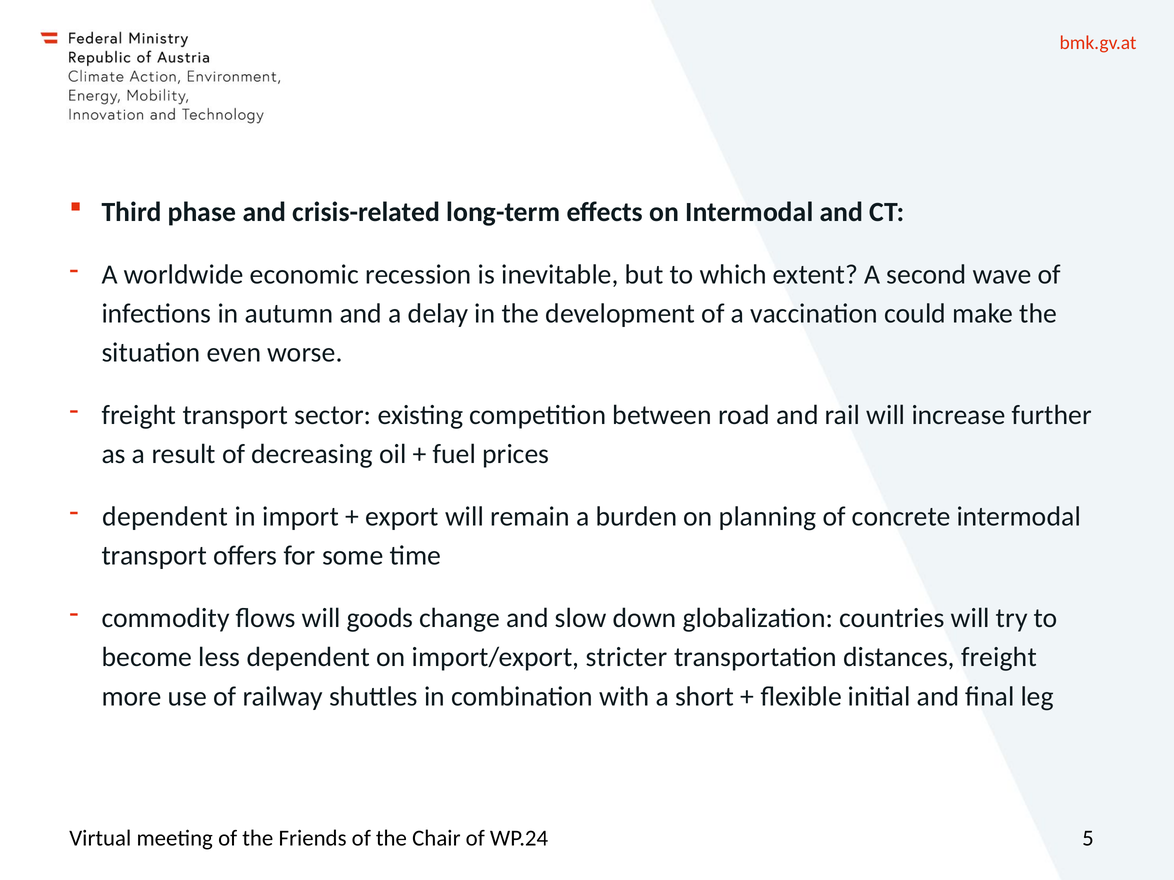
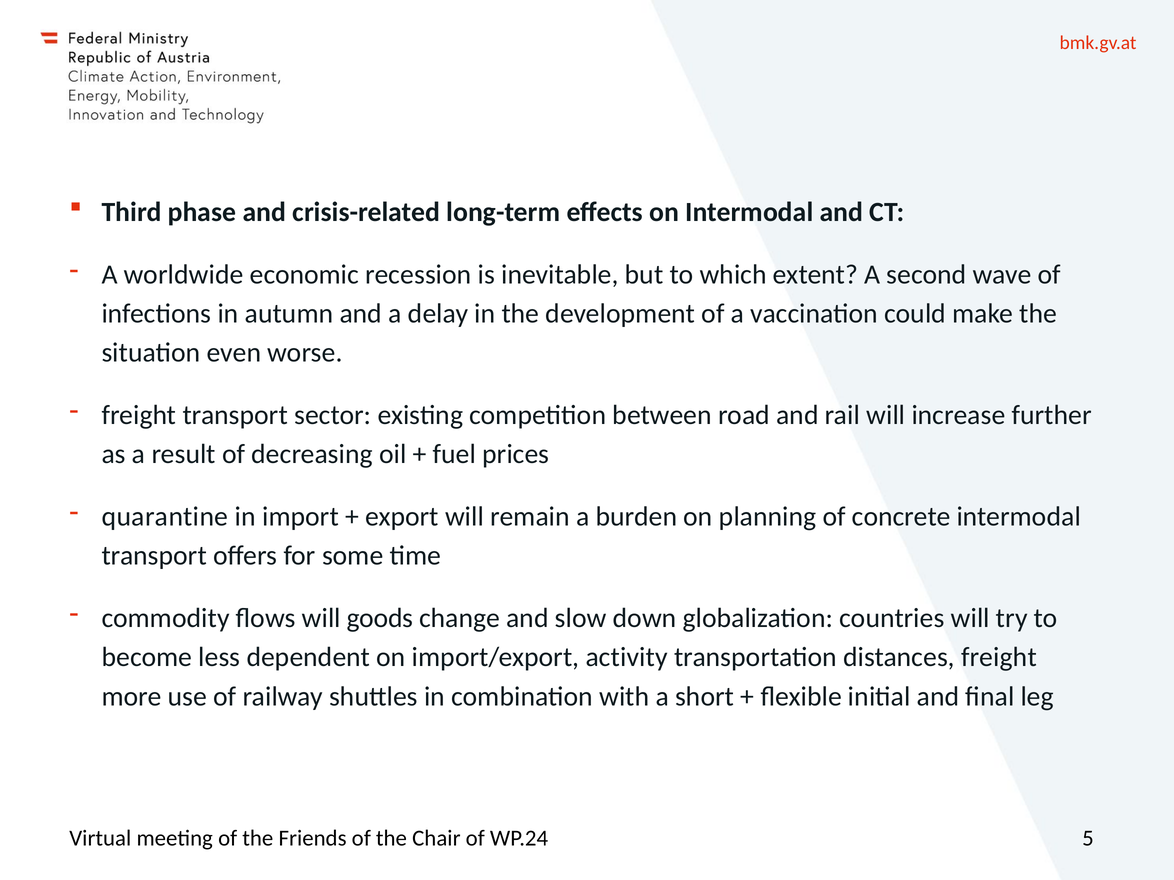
dependent at (165, 517): dependent -> quarantine
stricter: stricter -> activity
